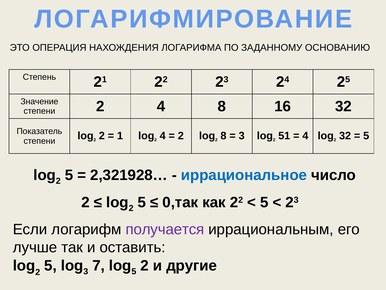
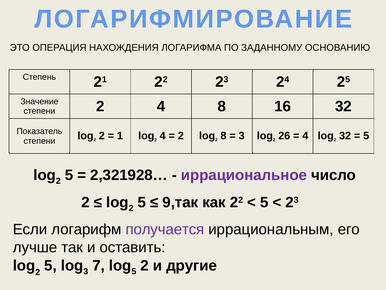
51: 51 -> 26
иррациональное colour: blue -> purple
0,так: 0,так -> 9,так
